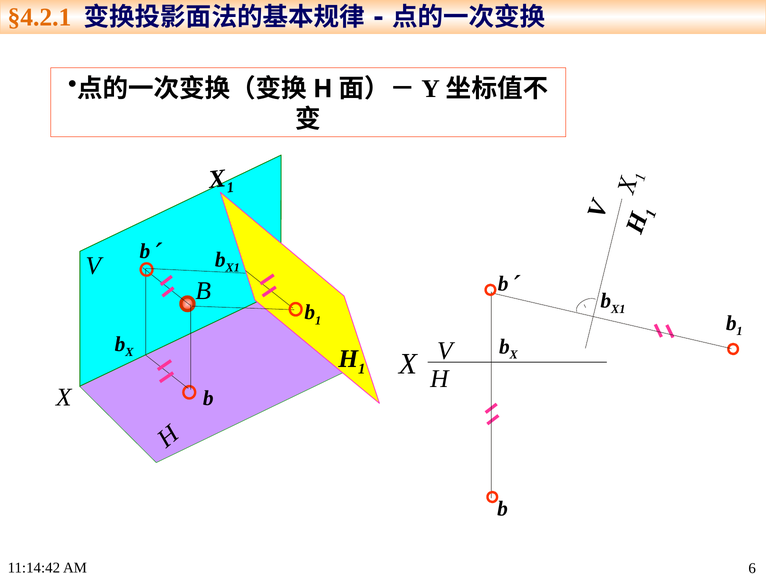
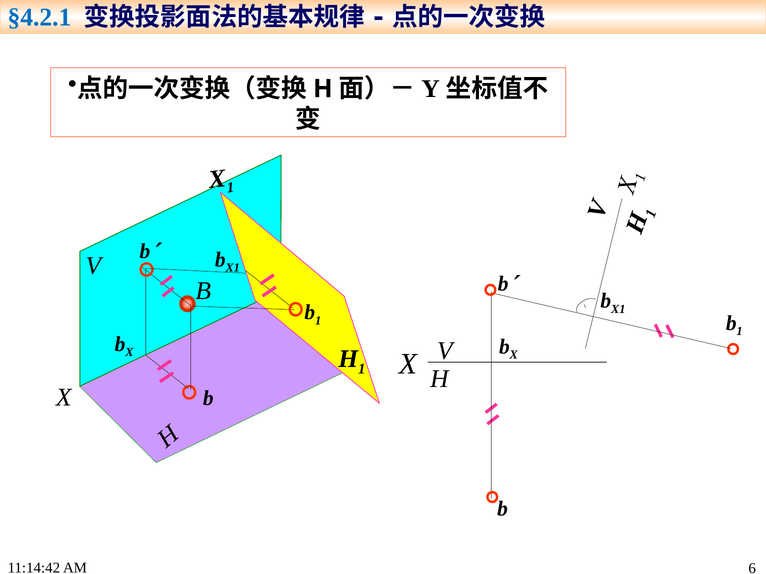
§4.2.1 colour: orange -> blue
